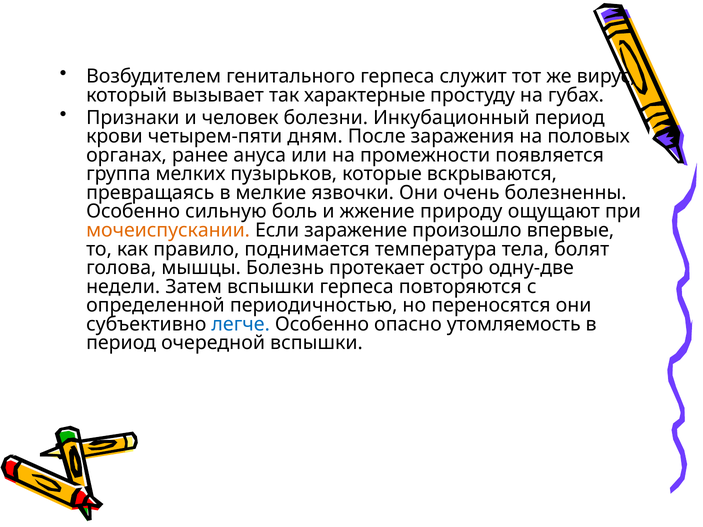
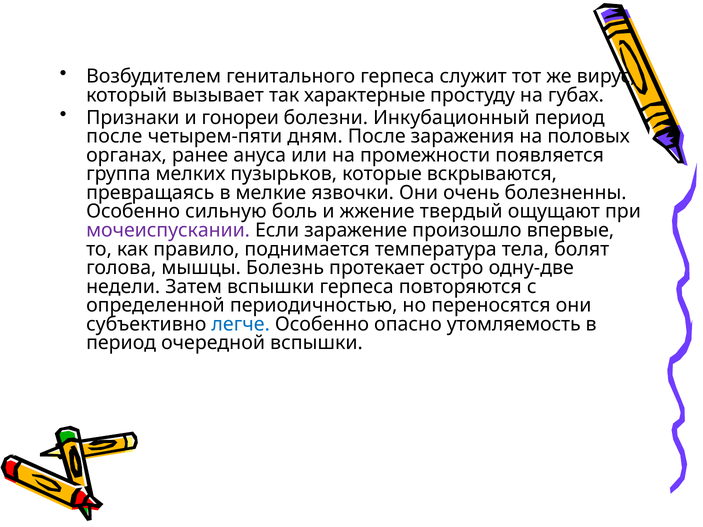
человек: человек -> гонореи
крови at (114, 137): крови -> после
природу: природу -> твердый
мочеиспускании colour: orange -> purple
